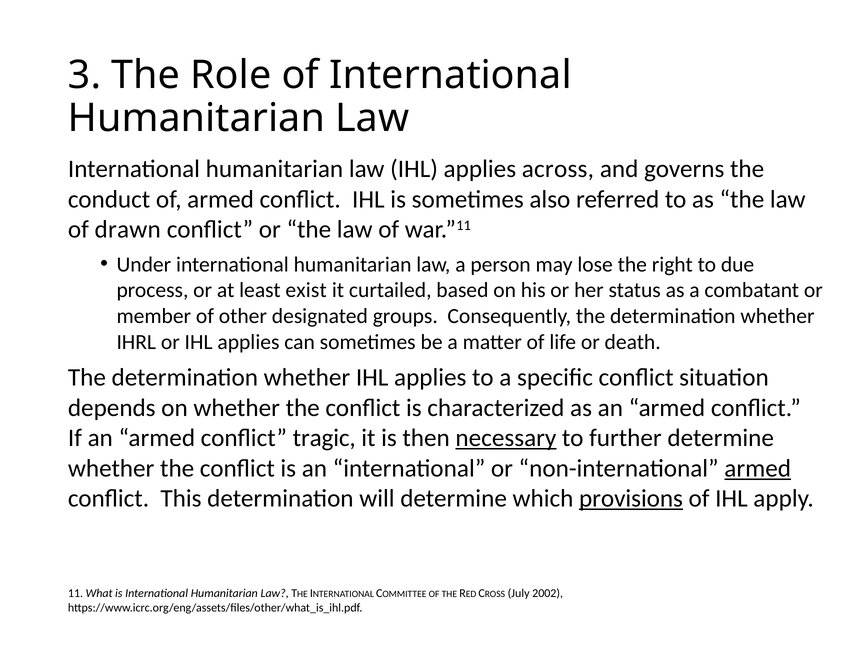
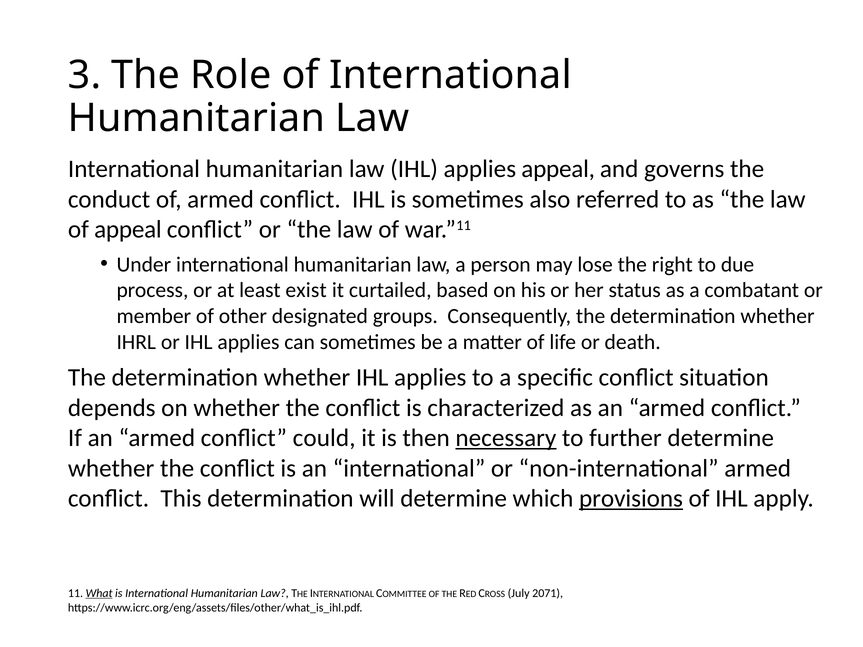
applies across: across -> appeal
of drawn: drawn -> appeal
tragic: tragic -> could
armed at (758, 468) underline: present -> none
What underline: none -> present
2002: 2002 -> 2071
